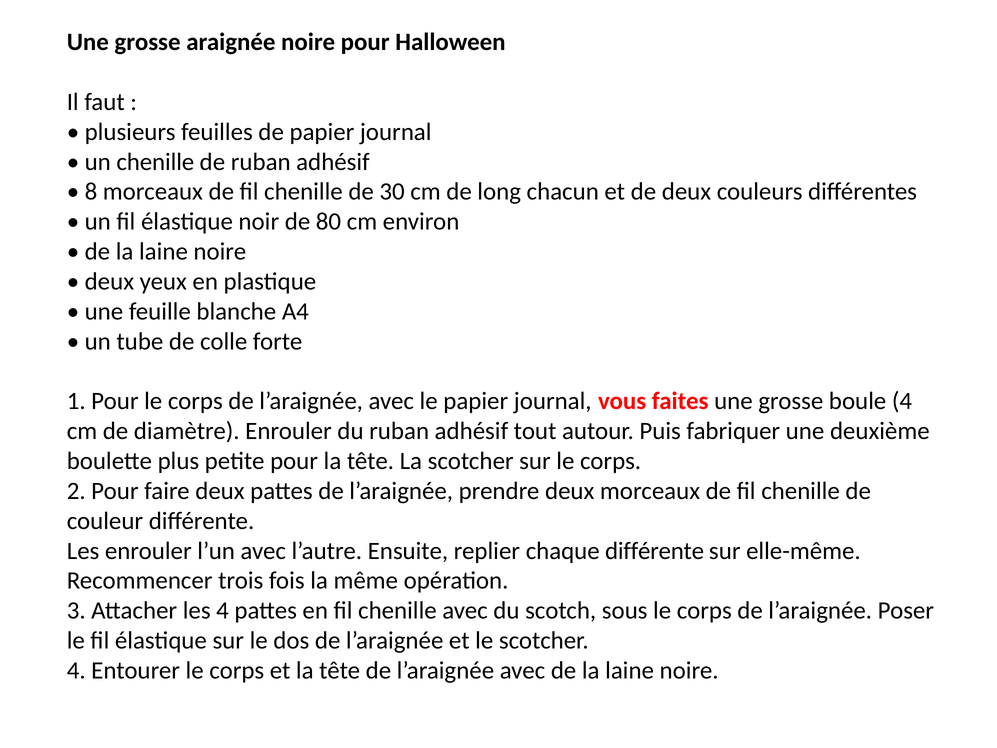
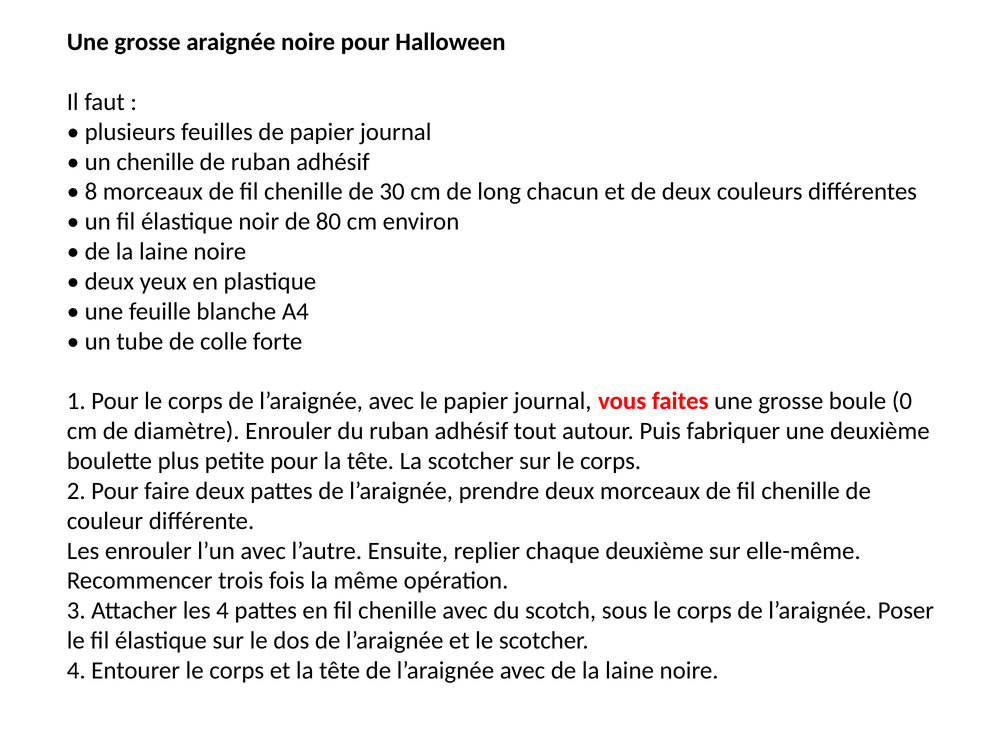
boule 4: 4 -> 0
chaque différente: différente -> deuxième
